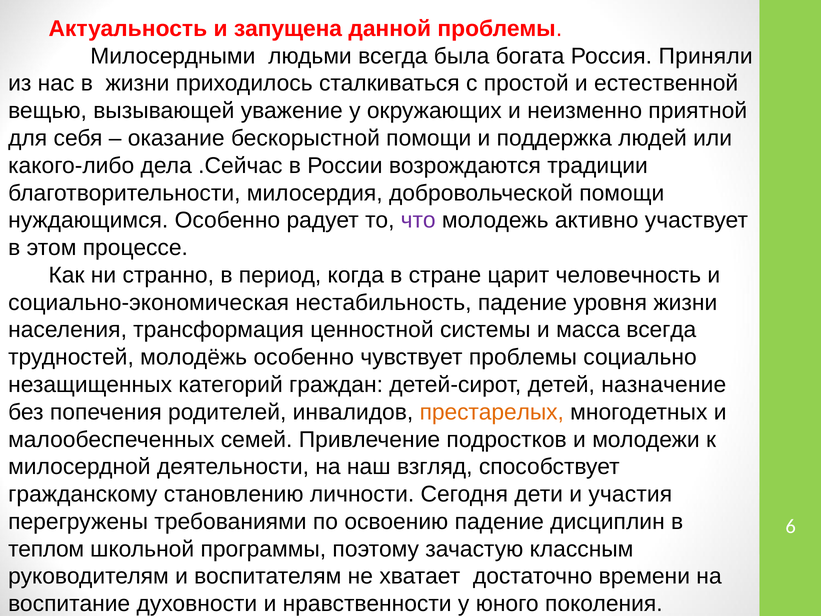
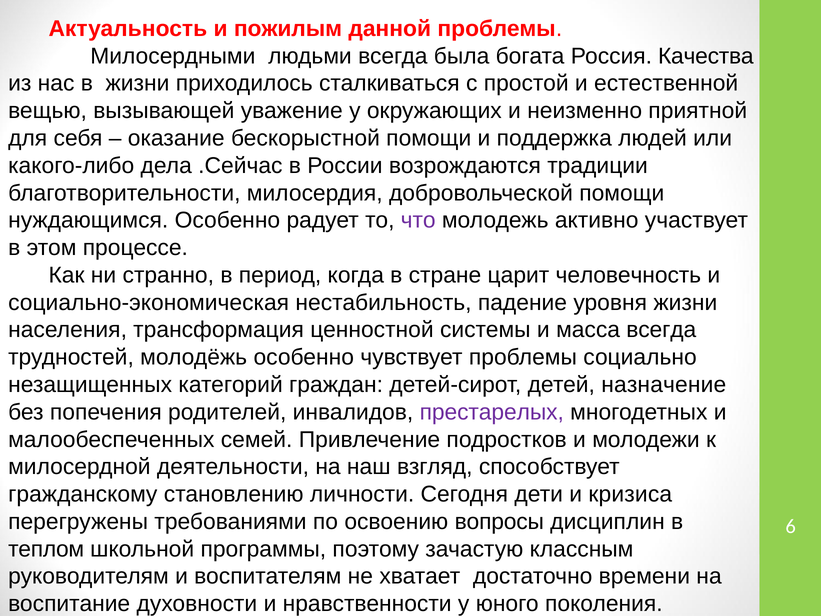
запущена: запущена -> пожилым
Приняли: Приняли -> Качества
престарелых colour: orange -> purple
участия: участия -> кризиса
освоению падение: падение -> вопросы
